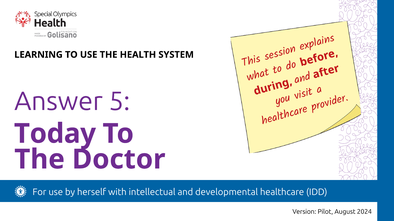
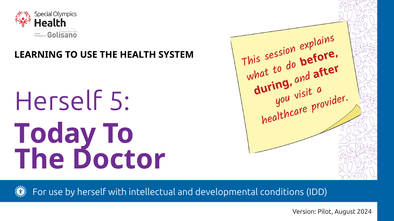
Answer at (59, 102): Answer -> Herself
healthcare: healthcare -> conditions
